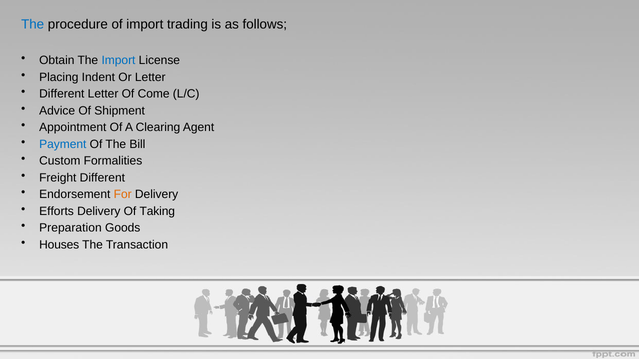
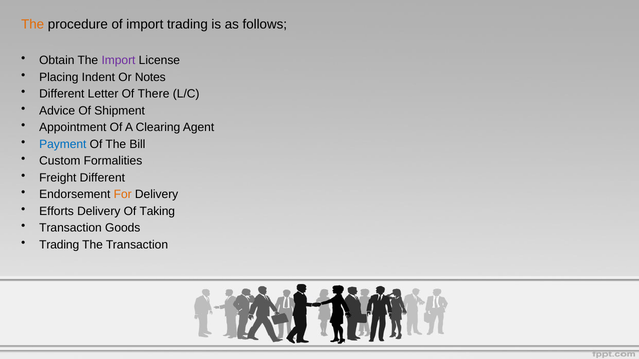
The at (33, 24) colour: blue -> orange
Import at (118, 60) colour: blue -> purple
Or Letter: Letter -> Notes
Come: Come -> There
Preparation at (70, 228): Preparation -> Transaction
Houses at (59, 245): Houses -> Trading
